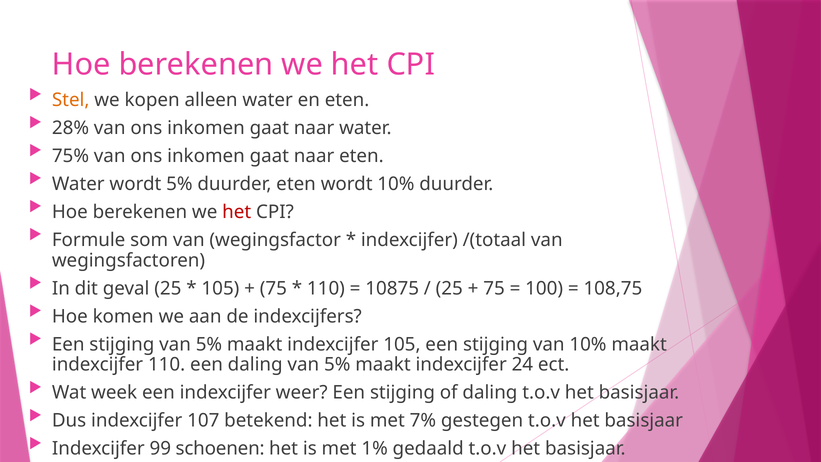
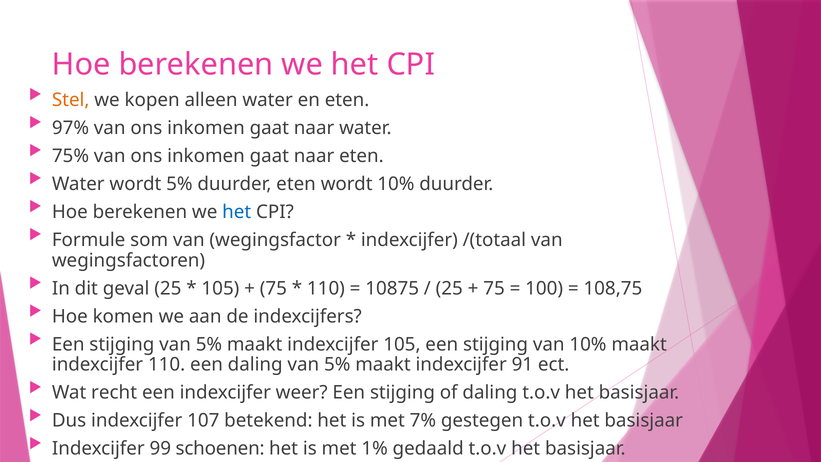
28%: 28% -> 97%
het at (237, 212) colour: red -> blue
24: 24 -> 91
week: week -> recht
